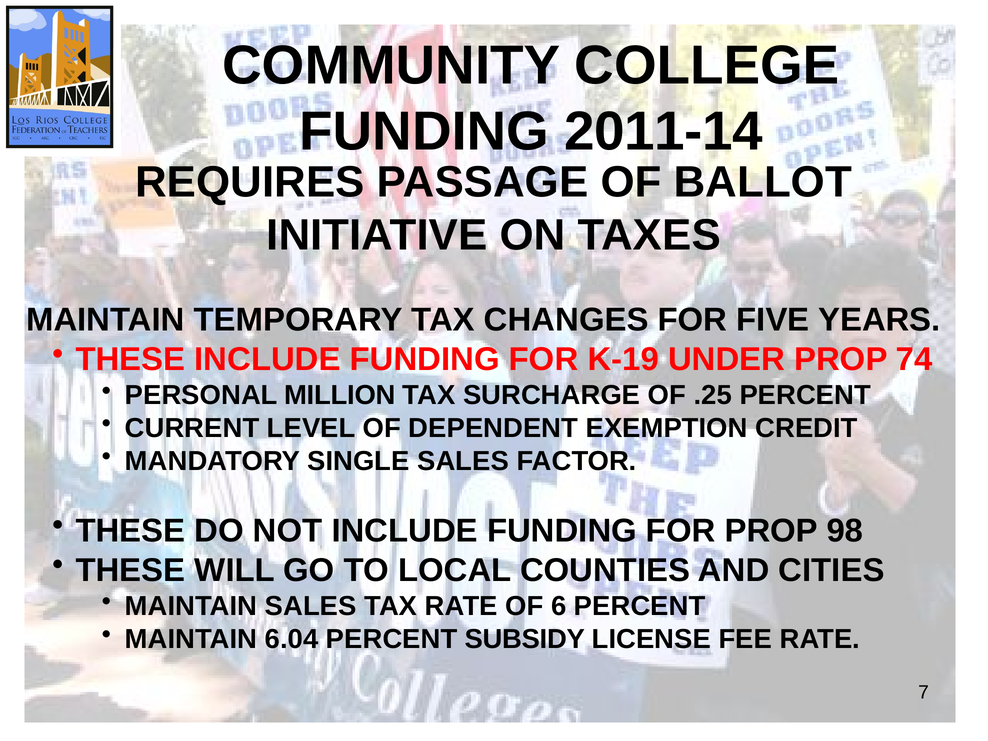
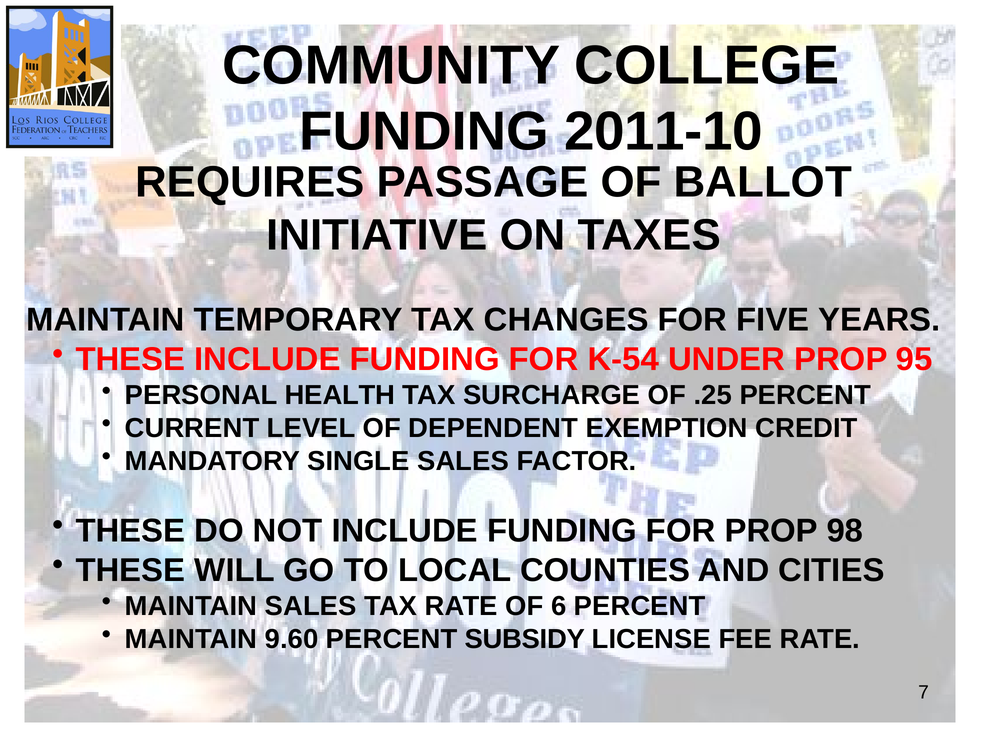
2011-14: 2011-14 -> 2011-10
K-19: K-19 -> K-54
74: 74 -> 95
MILLION: MILLION -> HEALTH
6.04: 6.04 -> 9.60
